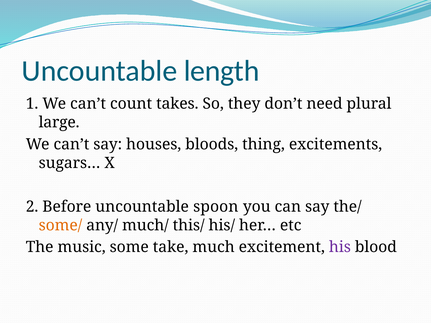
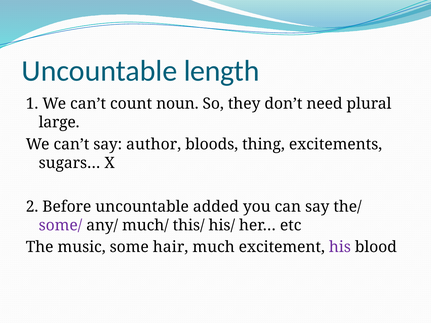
takes: takes -> noun
houses: houses -> author
spoon: spoon -> added
some/ colour: orange -> purple
take: take -> hair
